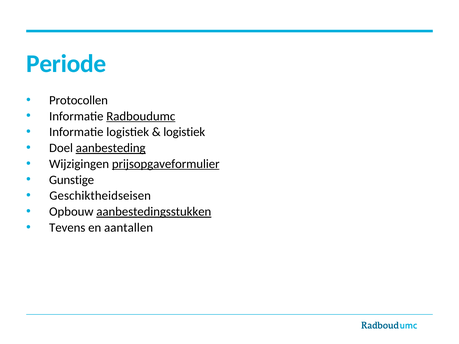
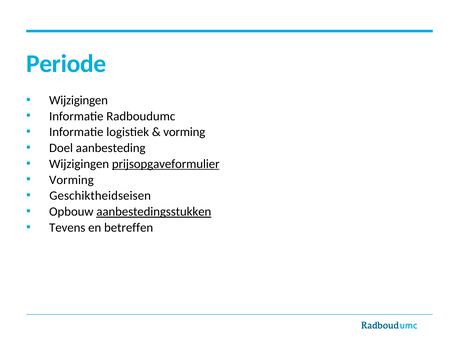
Protocollen at (79, 100): Protocollen -> Wijzigingen
Radboudumc underline: present -> none
logistiek at (184, 132): logistiek -> vorming
aanbesteding underline: present -> none
Gunstige at (72, 180): Gunstige -> Vorming
aantallen: aantallen -> betreffen
